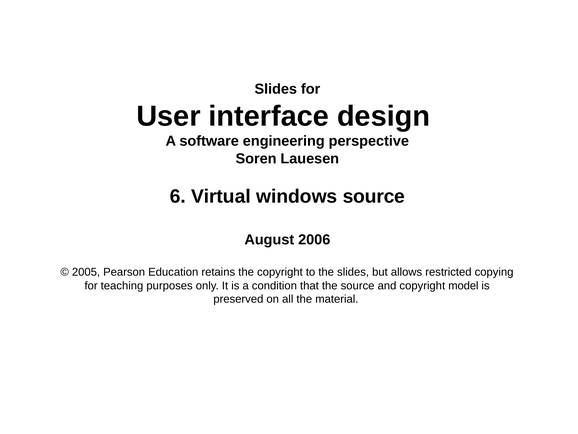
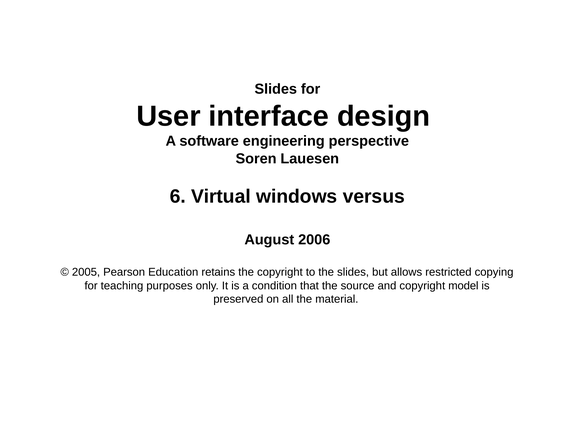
windows source: source -> versus
